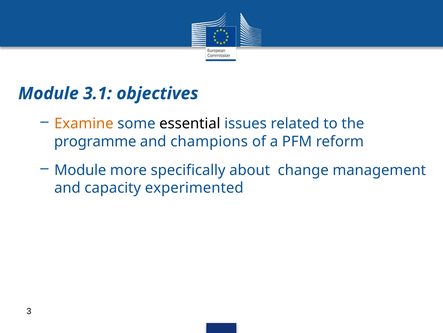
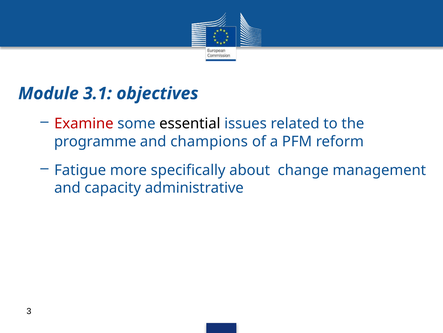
Examine colour: orange -> red
Module at (80, 170): Module -> Fatigue
experimented: experimented -> administrative
